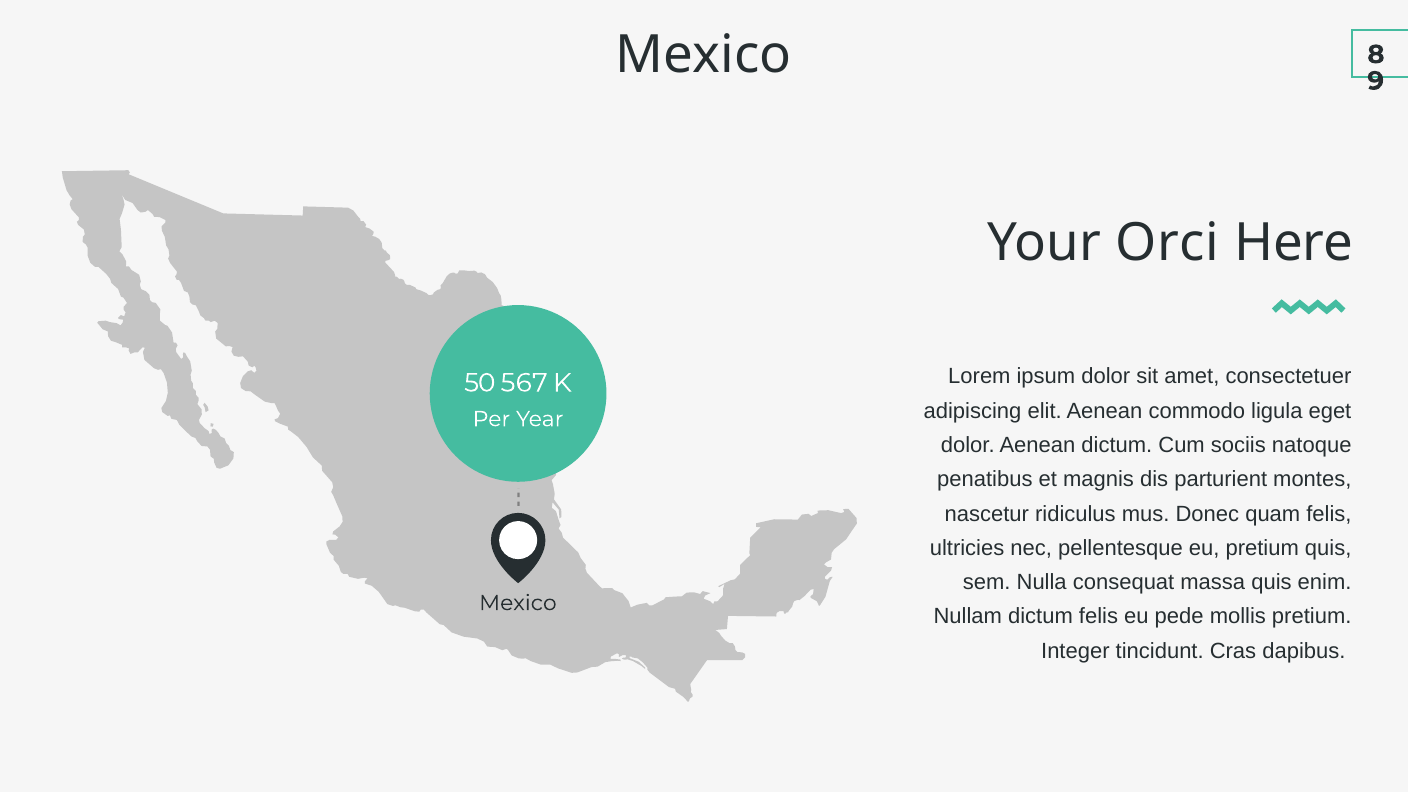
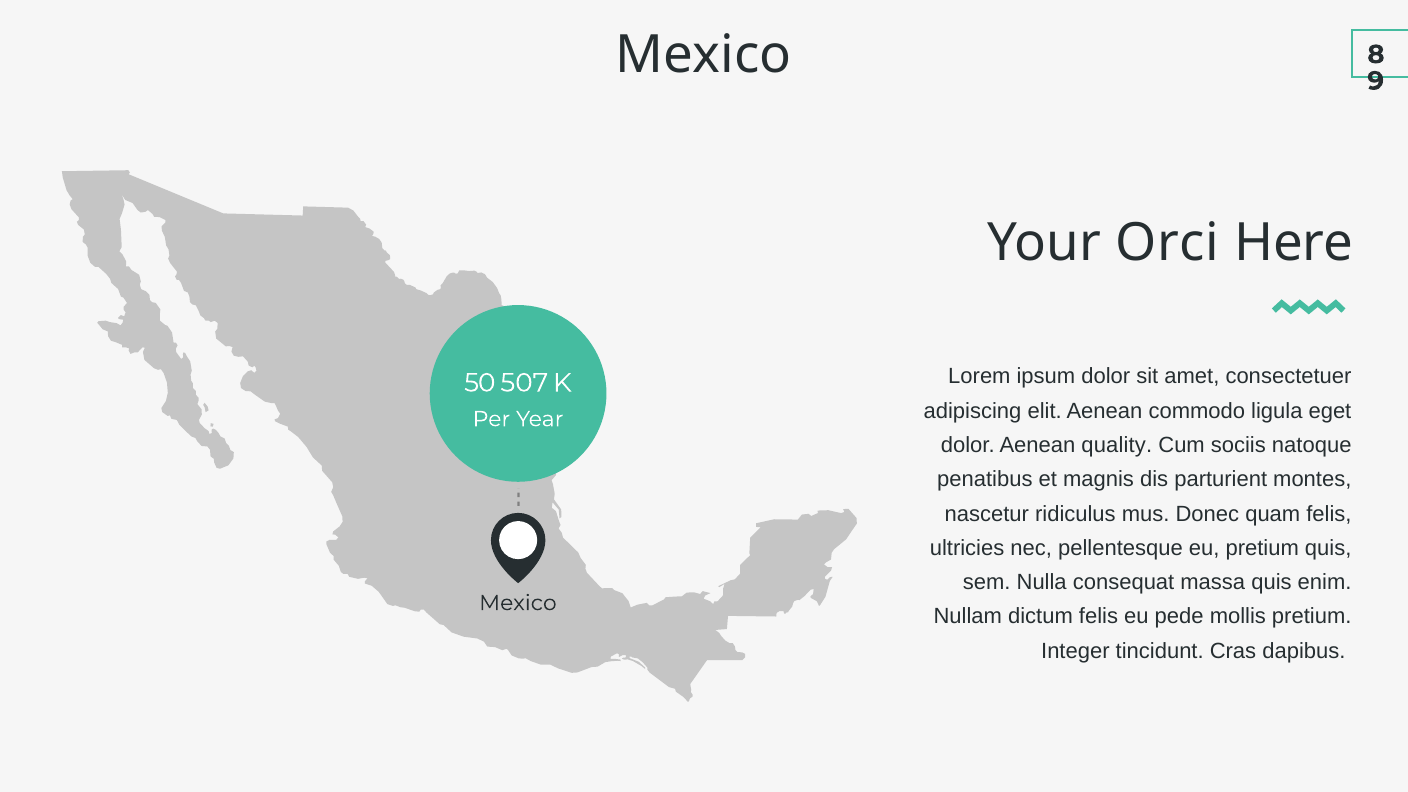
567: 567 -> 507
Aenean dictum: dictum -> quality
